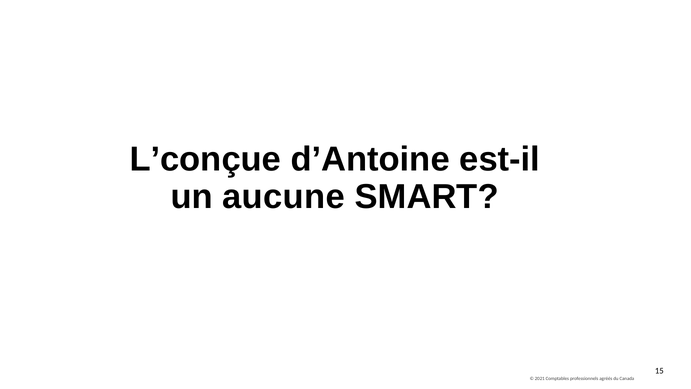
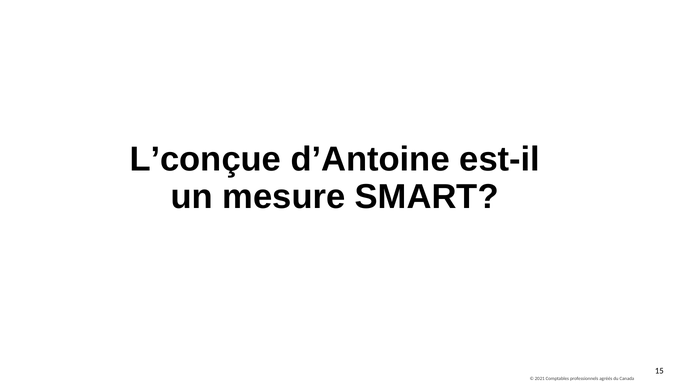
aucune: aucune -> mesure
